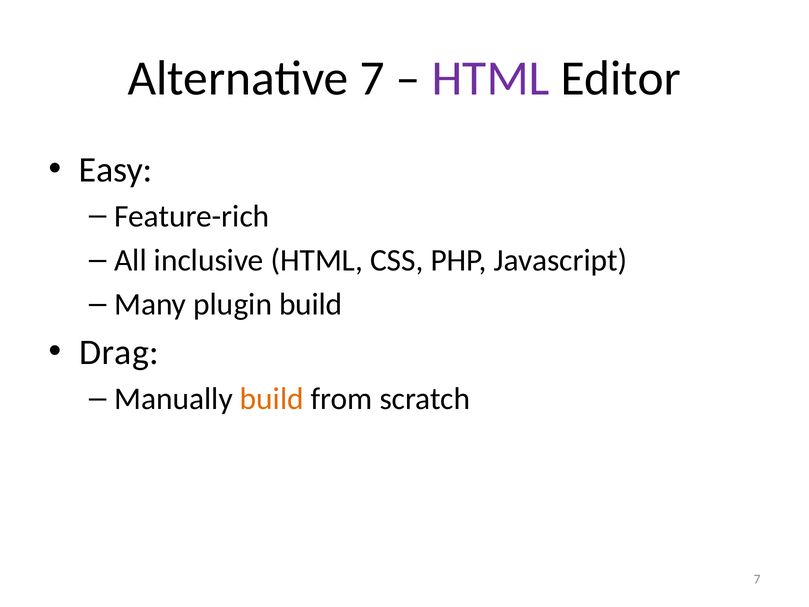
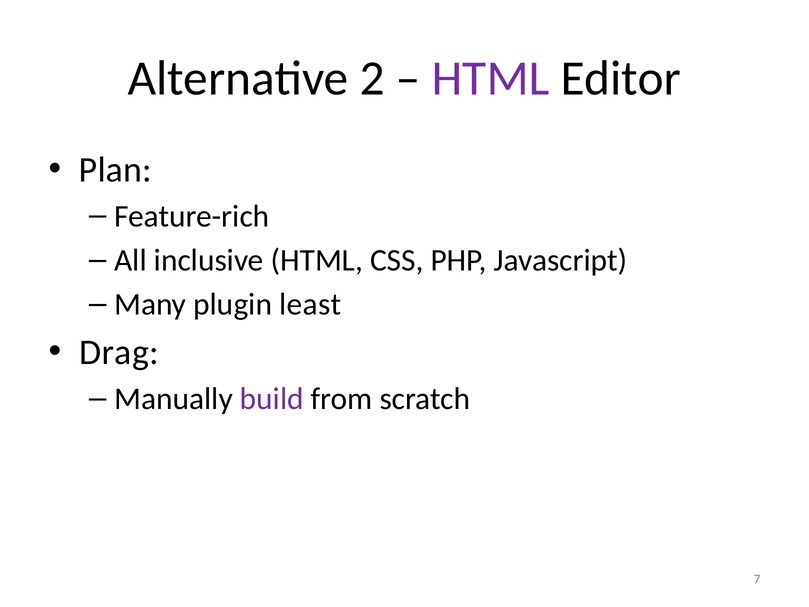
Alternative 7: 7 -> 2
Easy: Easy -> Plan
plugin build: build -> least
build at (272, 399) colour: orange -> purple
